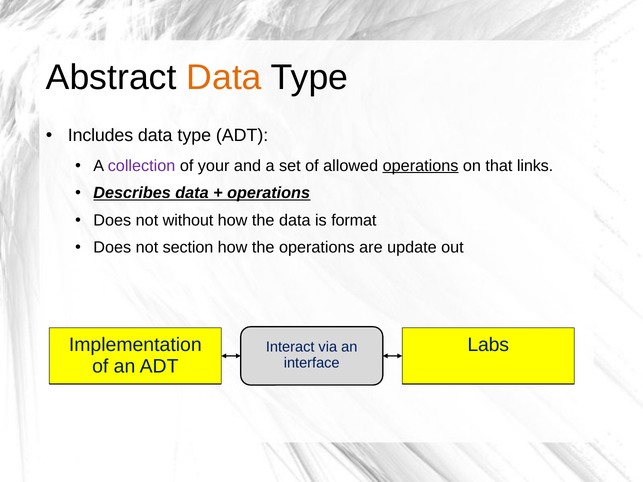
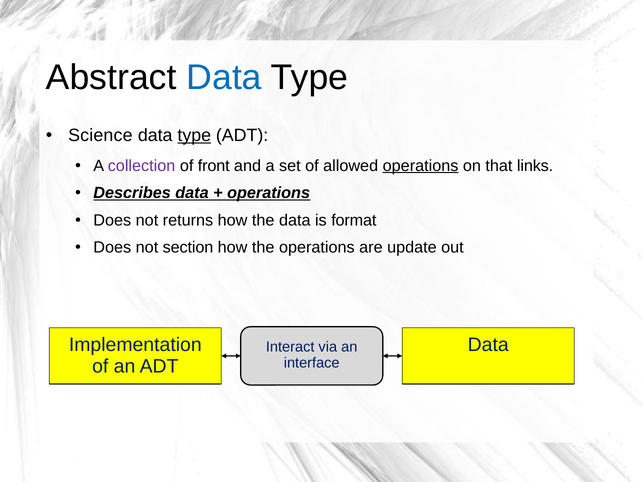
Data at (224, 78) colour: orange -> blue
Includes: Includes -> Science
type at (194, 135) underline: none -> present
your: your -> front
without: without -> returns
Labs at (488, 345): Labs -> Data
